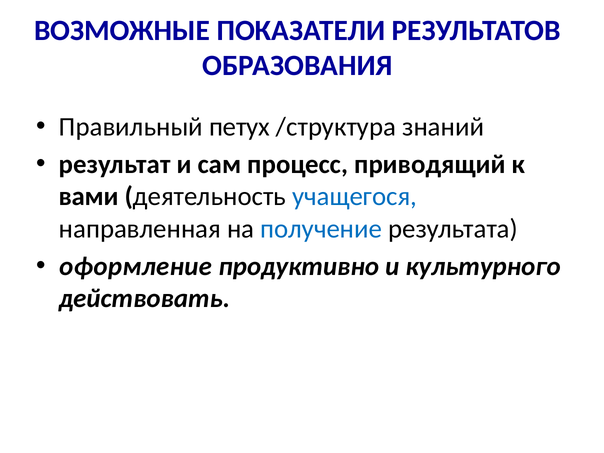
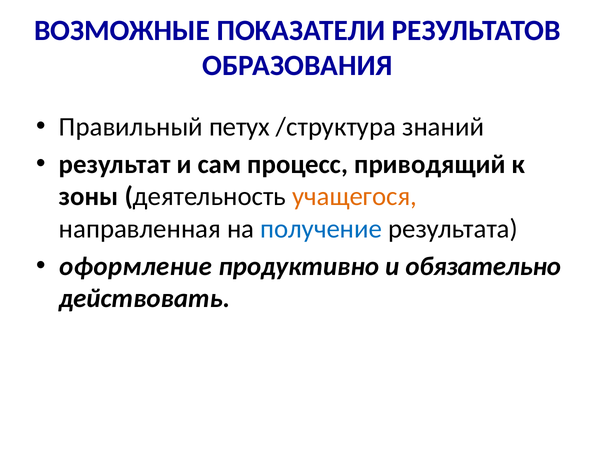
вами: вами -> зоны
учащегося colour: blue -> orange
культурного: культурного -> обязательно
